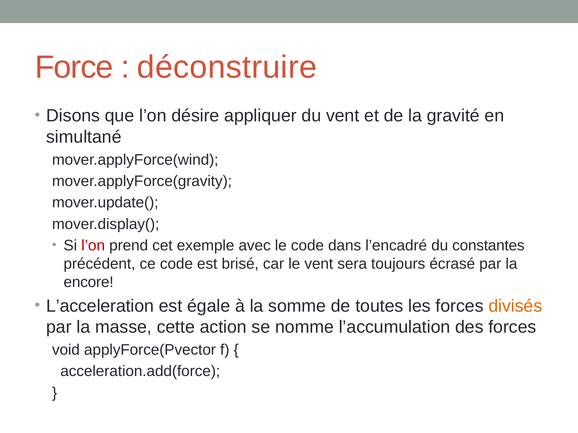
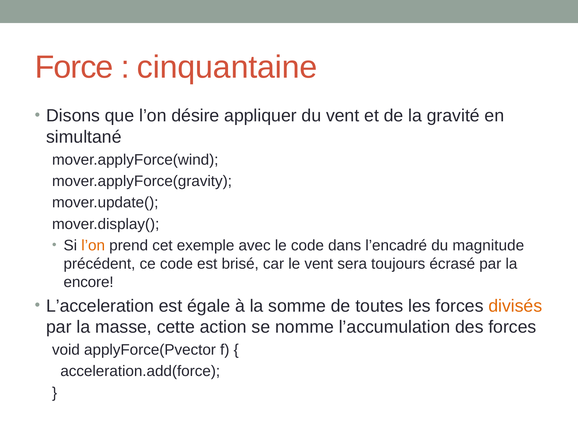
déconstruire: déconstruire -> cinquantaine
l’on at (93, 246) colour: red -> orange
constantes: constantes -> magnitude
